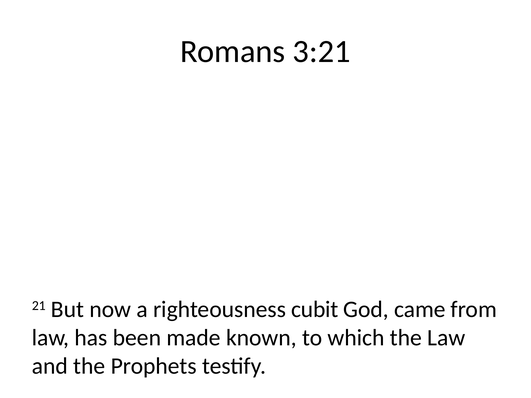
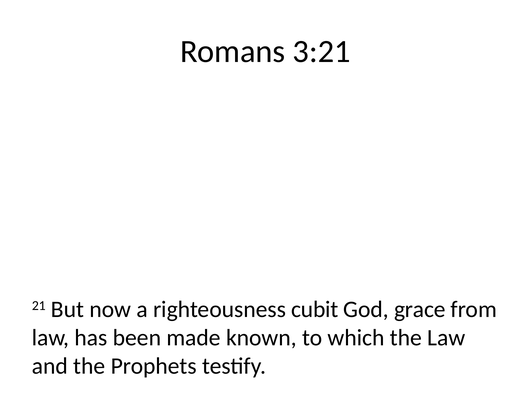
came: came -> grace
